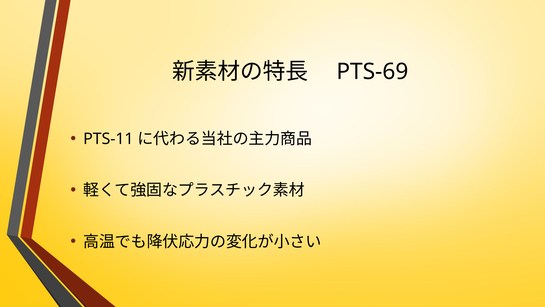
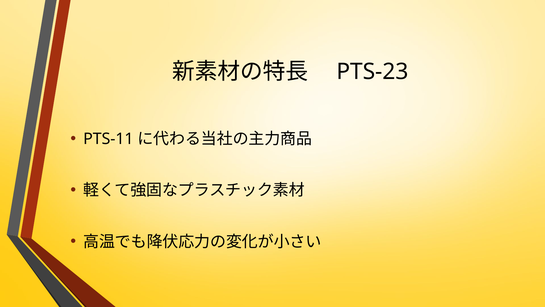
PTS-69: PTS-69 -> PTS-23
